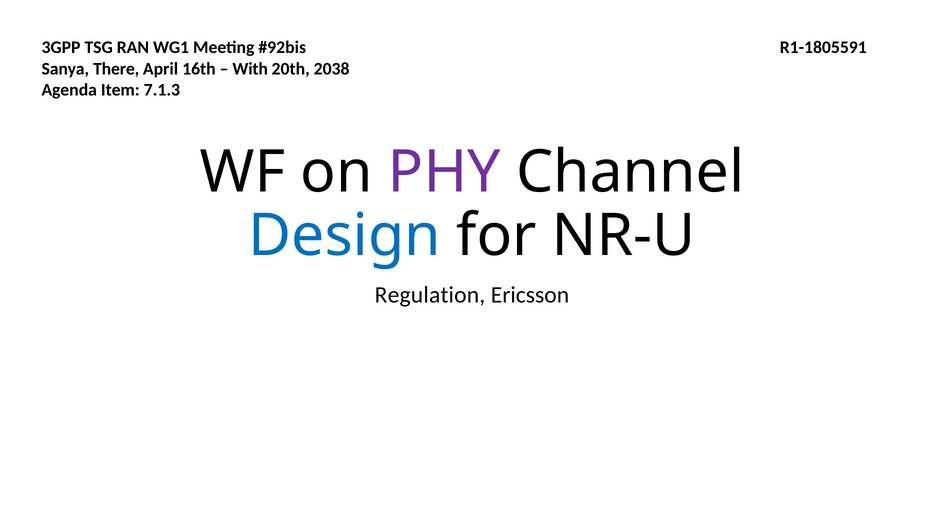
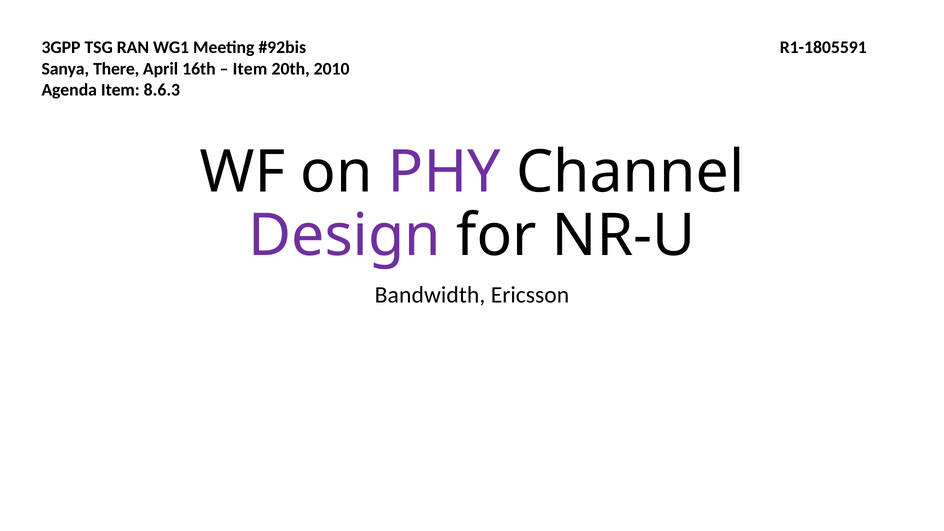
With at (250, 69): With -> Item
2038: 2038 -> 2010
7.1.3: 7.1.3 -> 8.6.3
Design colour: blue -> purple
Regulation: Regulation -> Bandwidth
